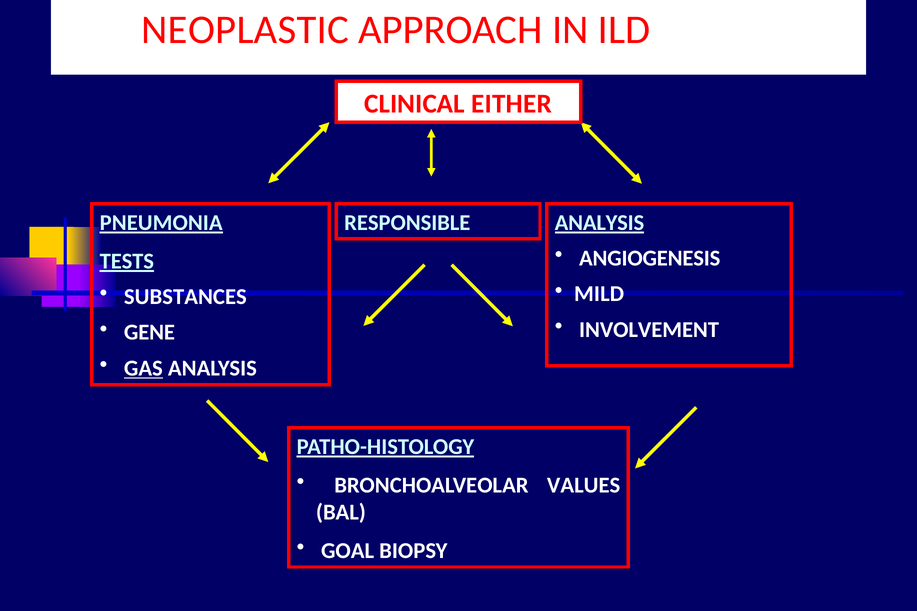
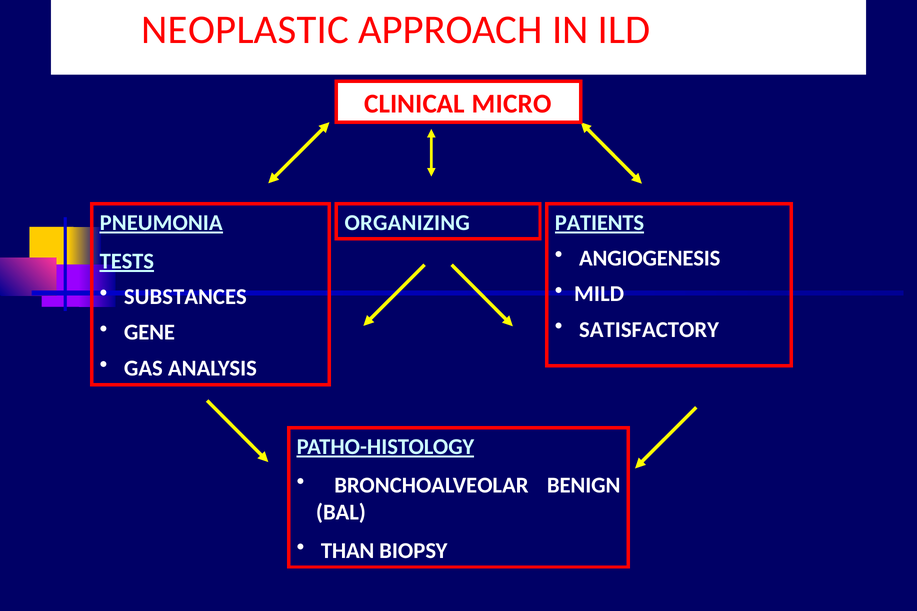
EITHER: EITHER -> MICRO
RESPONSIBLE: RESPONSIBLE -> ORGANIZING
ANALYSIS at (599, 223): ANALYSIS -> PATIENTS
INVOLVEMENT: INVOLVEMENT -> SATISFACTORY
GAS underline: present -> none
VALUES: VALUES -> BENIGN
GOAL: GOAL -> THAN
